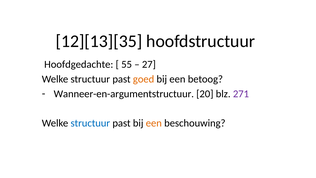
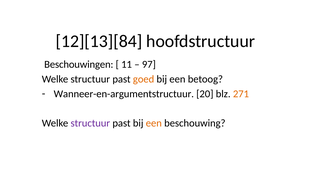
12][13][35: 12][13][35 -> 12][13][84
Hoofdgedachte: Hoofdgedachte -> Beschouwingen
55: 55 -> 11
27: 27 -> 97
271 colour: purple -> orange
structuur at (90, 123) colour: blue -> purple
